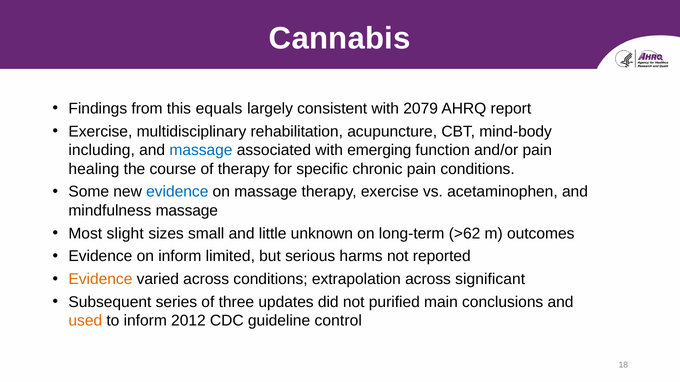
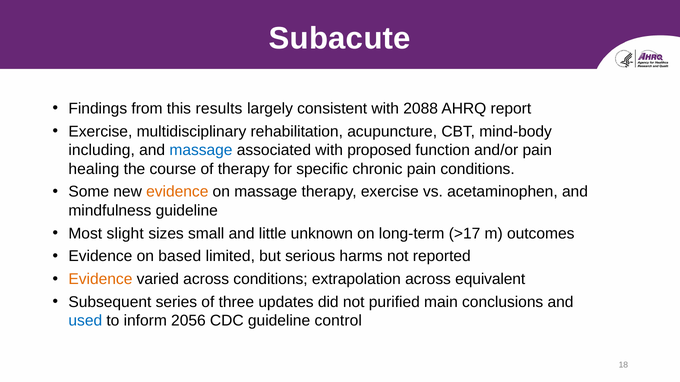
Cannabis: Cannabis -> Subacute
equals: equals -> results
2079: 2079 -> 2088
emerging: emerging -> proposed
evidence at (177, 192) colour: blue -> orange
mindfulness massage: massage -> guideline
>62: >62 -> >17
on inform: inform -> based
significant: significant -> equivalent
used colour: orange -> blue
2012: 2012 -> 2056
